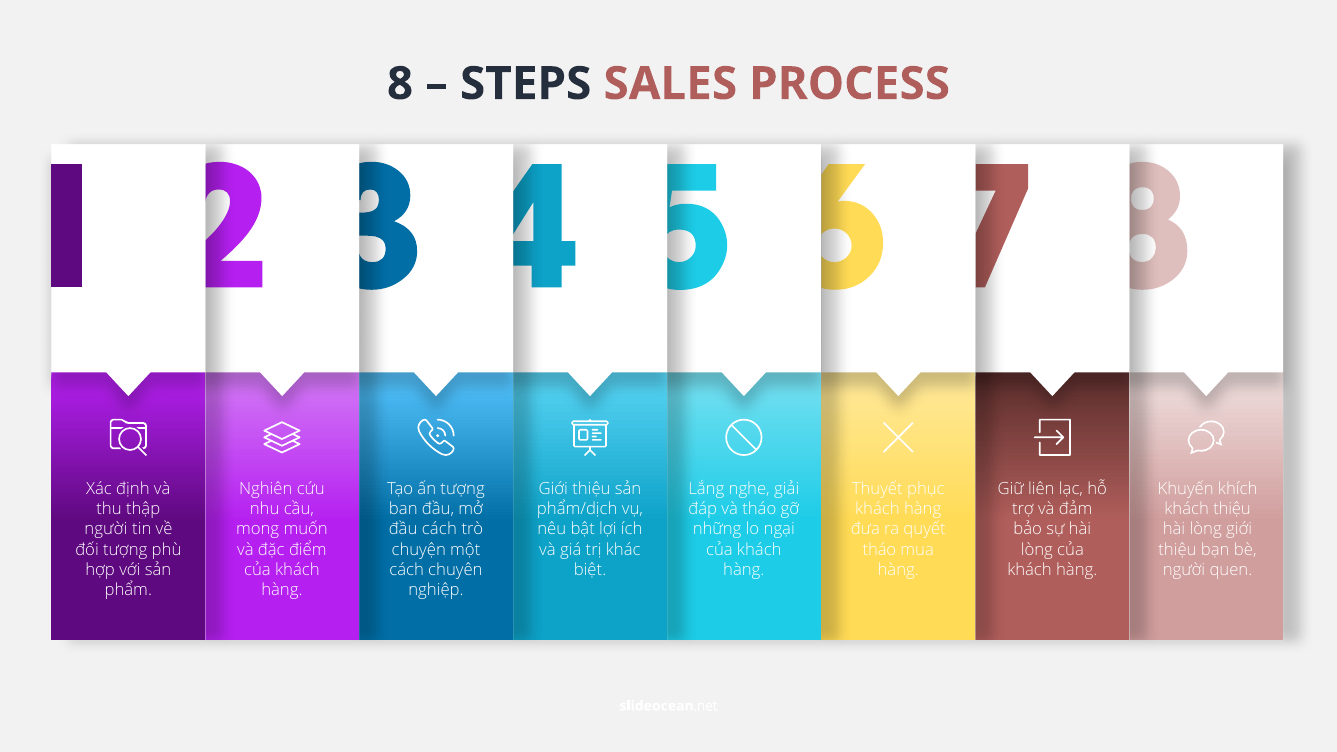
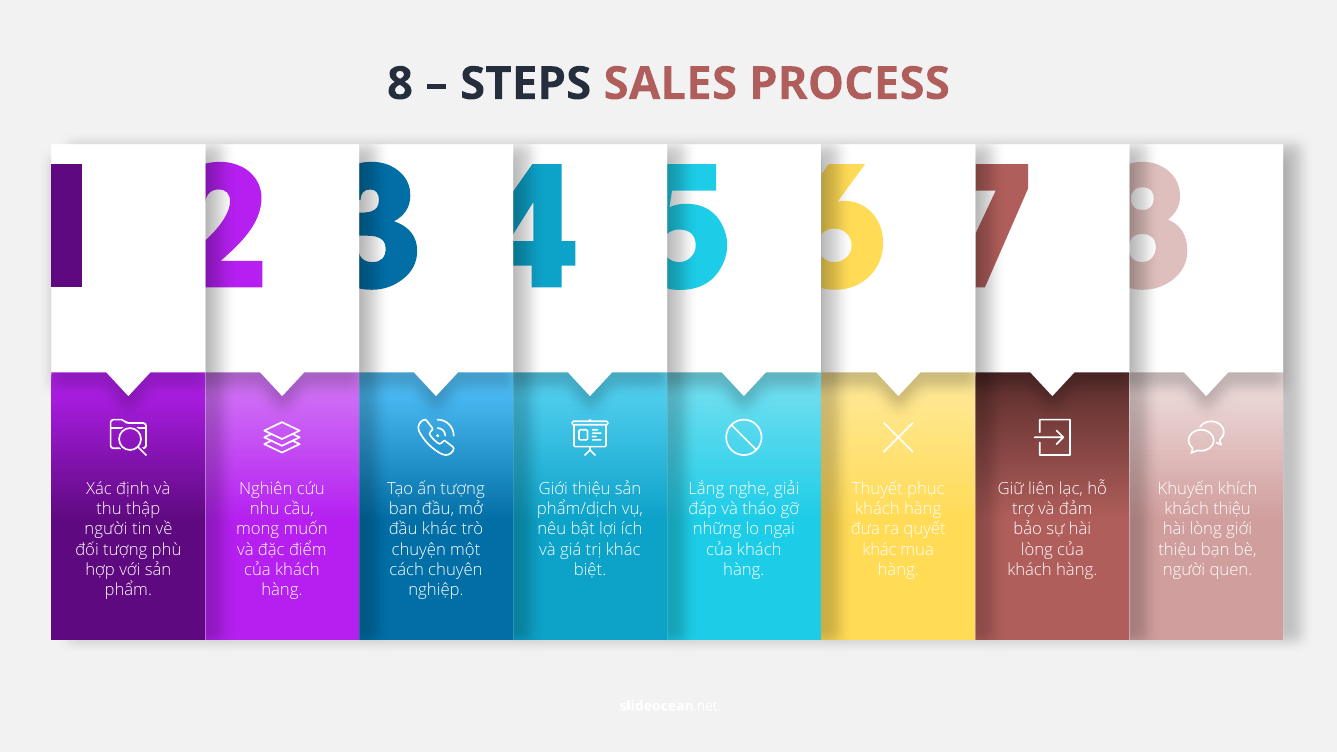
đầu cách: cách -> khác
tháo at (879, 550): tháo -> khác
